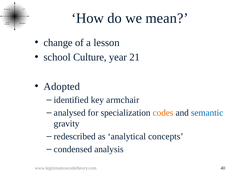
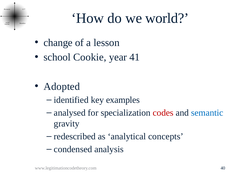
mean: mean -> world
Culture: Culture -> Cookie
21: 21 -> 41
armchair: armchair -> examples
codes colour: orange -> red
